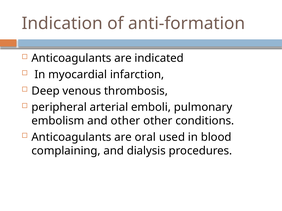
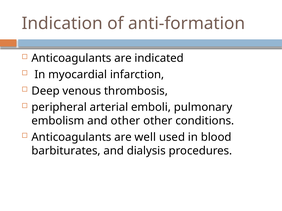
oral: oral -> well
complaining: complaining -> barbiturates
